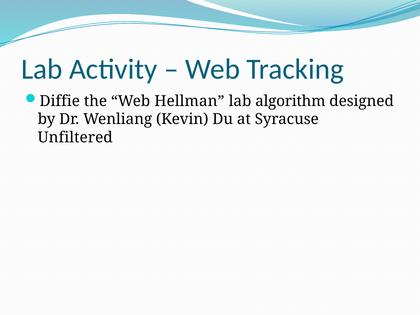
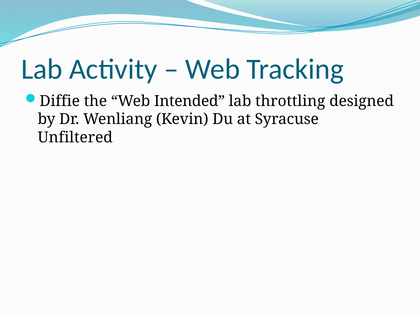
Hellman: Hellman -> Intended
algorithm: algorithm -> throttling
